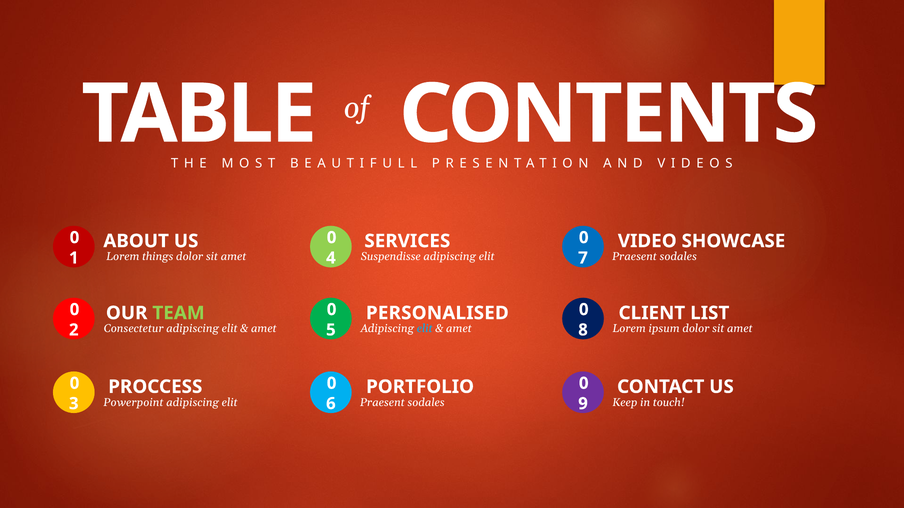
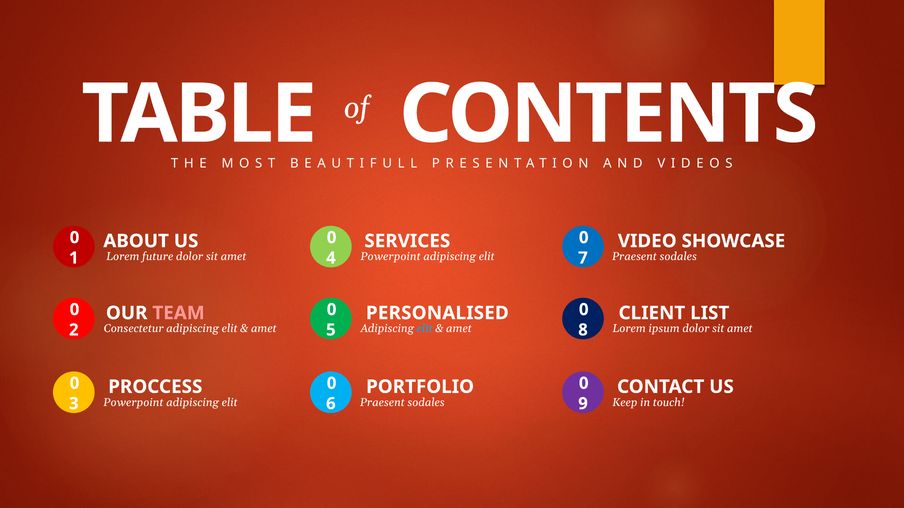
things: things -> future
Suspendisse at (391, 257): Suspendisse -> Powerpoint
TEAM colour: light green -> pink
